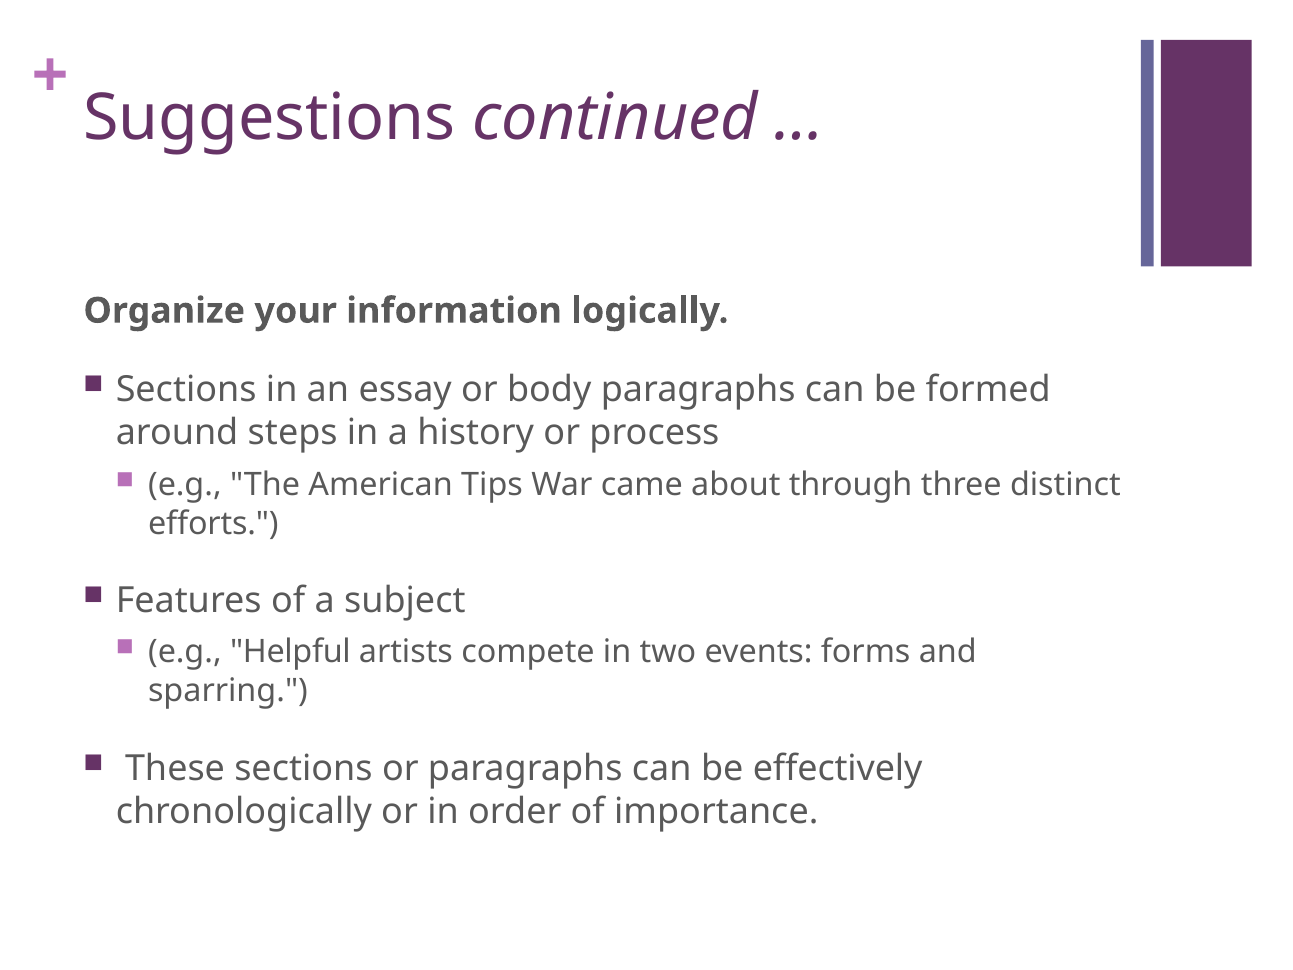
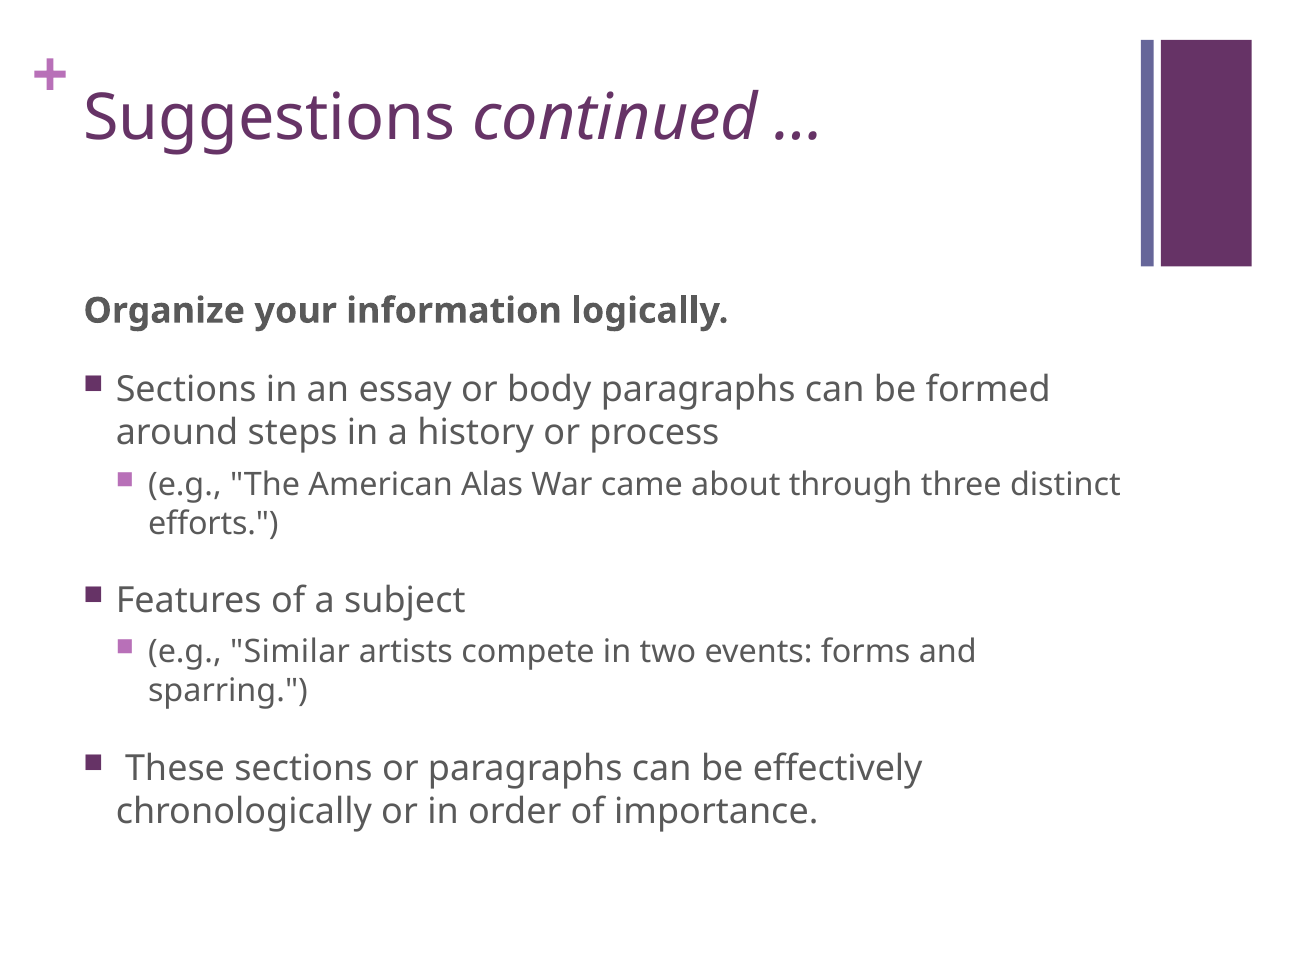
Tips: Tips -> Alas
Helpful: Helpful -> Similar
